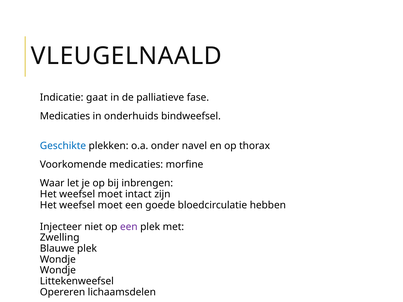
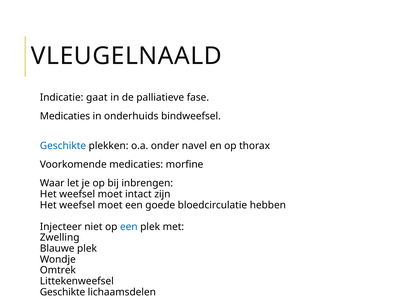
een at (129, 227) colour: purple -> blue
Wondje at (58, 271): Wondje -> Omtrek
Opereren at (63, 292): Opereren -> Geschikte
